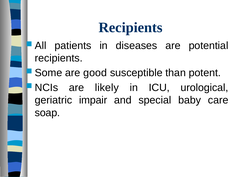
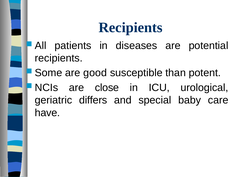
likely: likely -> close
impair: impair -> differs
soap: soap -> have
